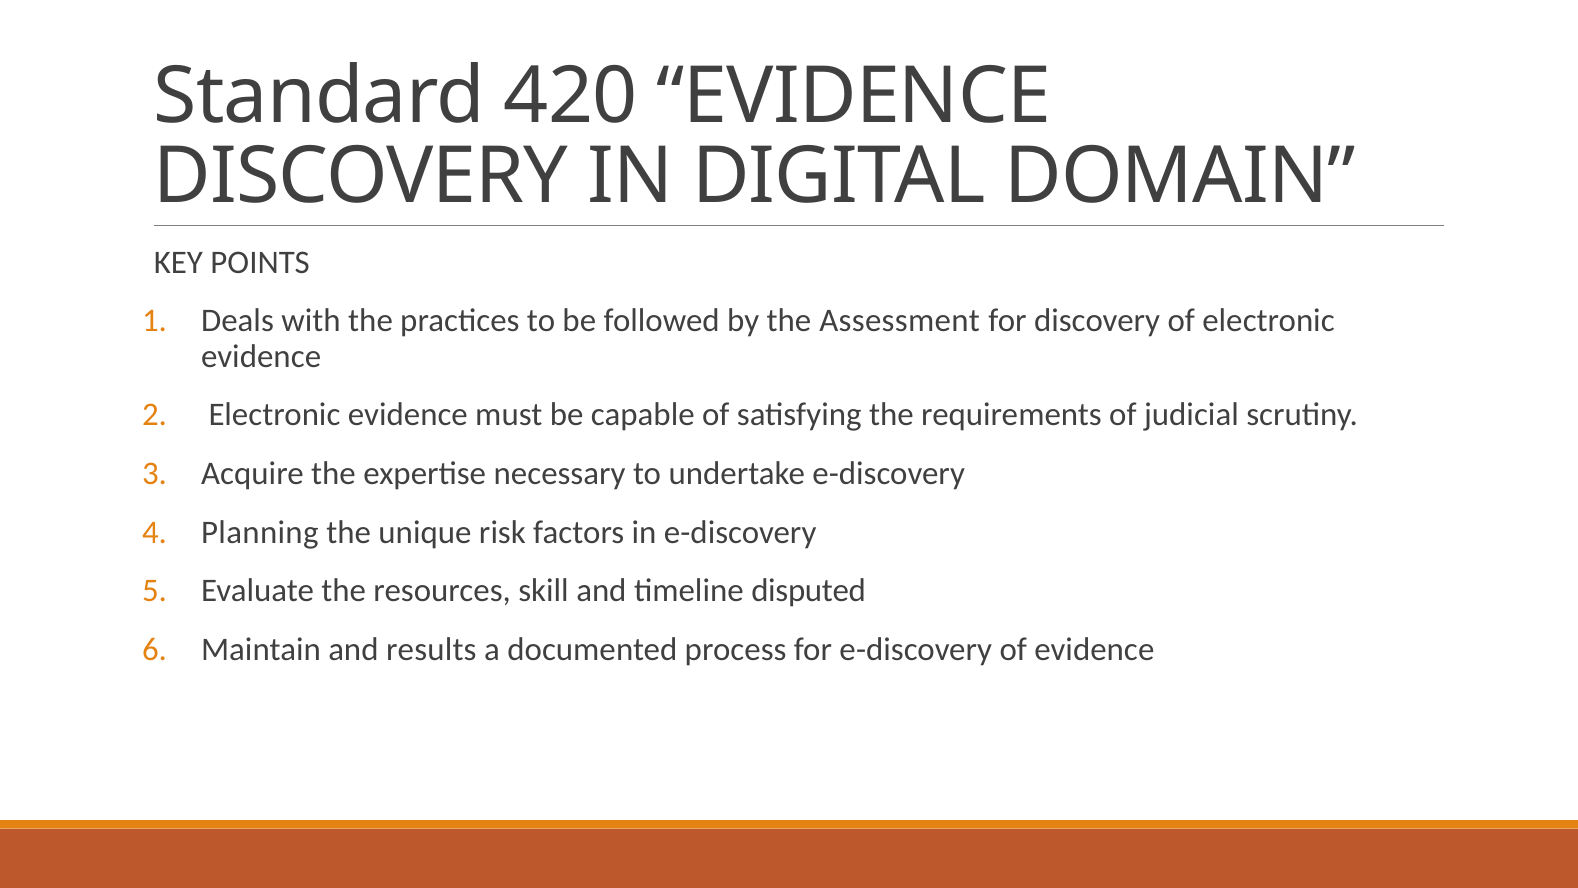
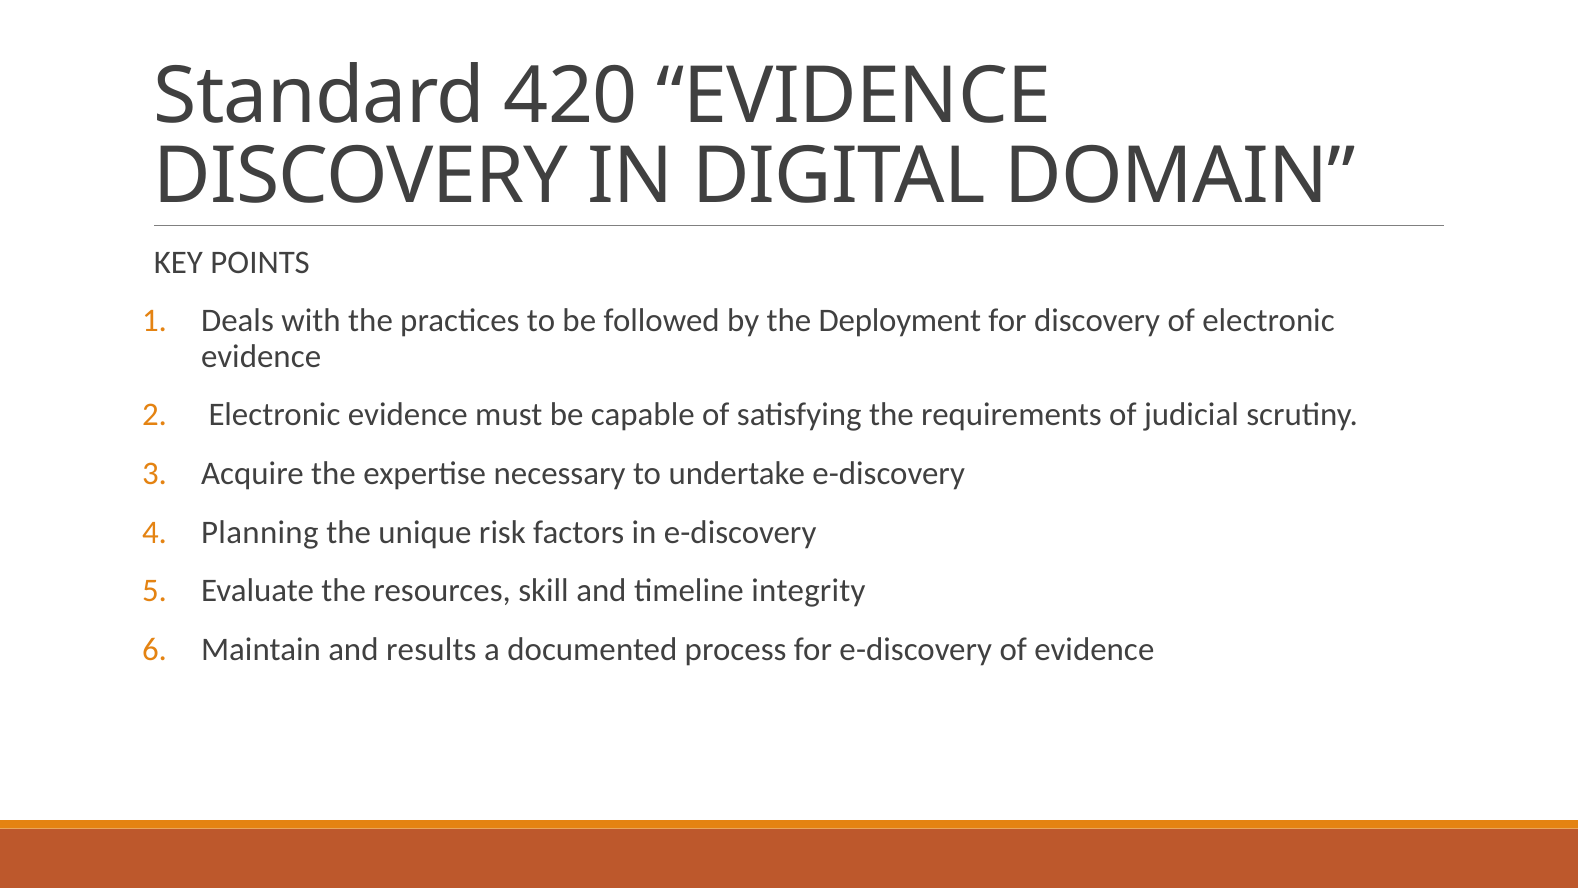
Assessment: Assessment -> Deployment
disputed: disputed -> integrity
